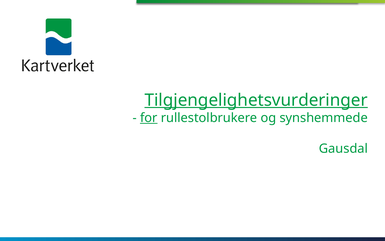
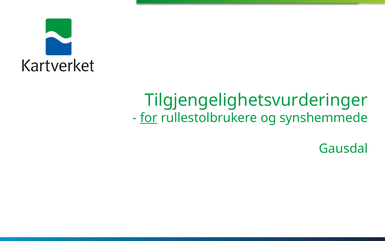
Tilgjengelighetsvurderinger underline: present -> none
